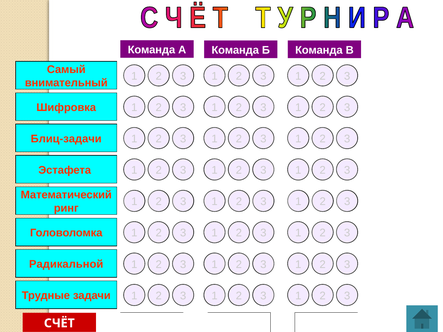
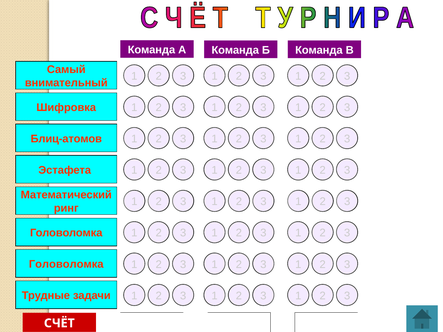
Блиц-задачи: Блиц-задачи -> Блиц-атомов
Радикальной at (66, 264): Радикальной -> Головоломка
